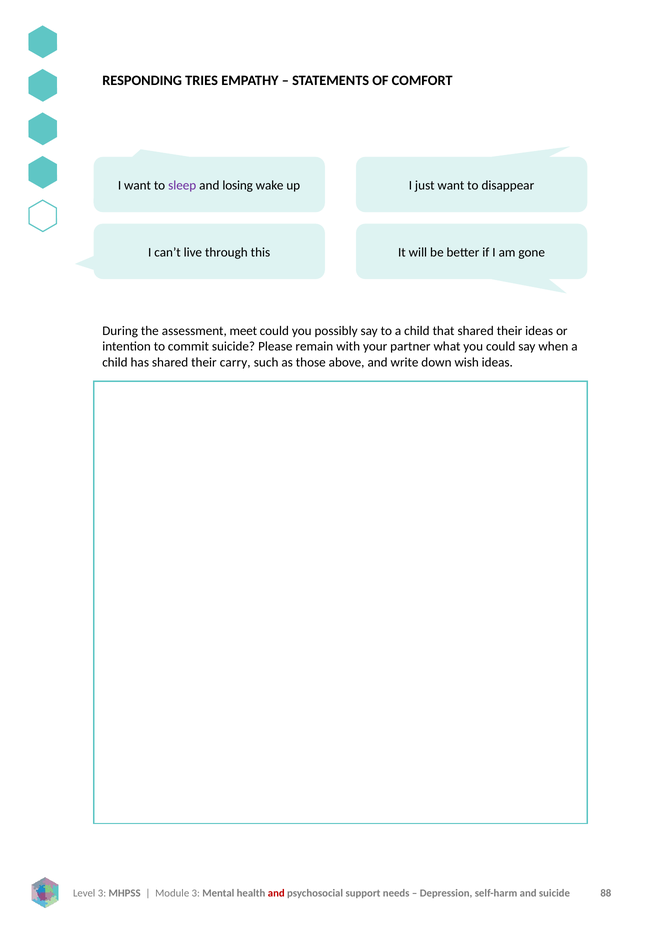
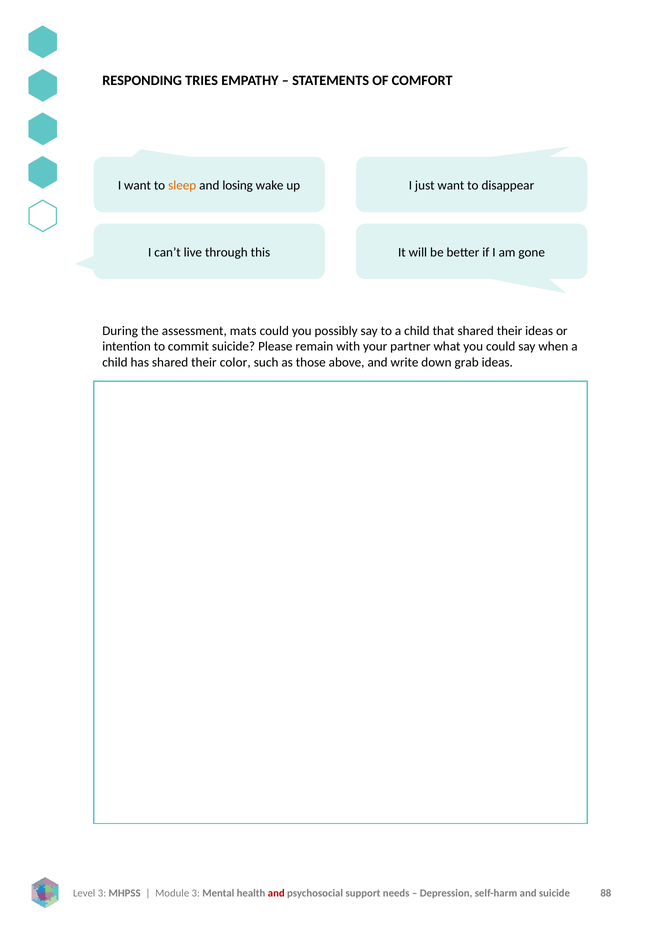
sleep colour: purple -> orange
meet: meet -> mats
carry: carry -> color
wish: wish -> grab
